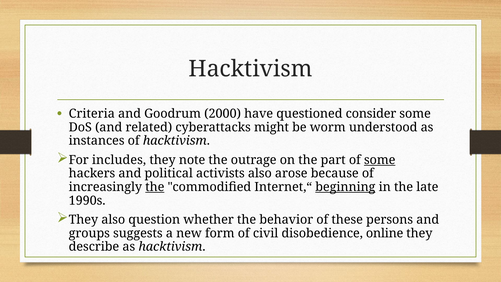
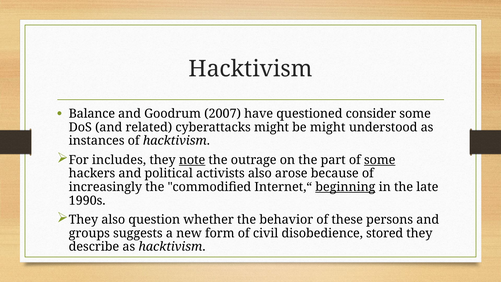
Criteria: Criteria -> Balance
2000: 2000 -> 2007
be worm: worm -> might
note underline: none -> present
the at (155, 187) underline: present -> none
online: online -> stored
